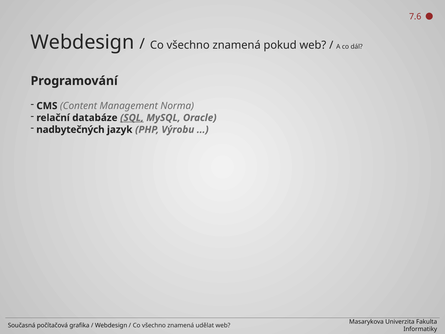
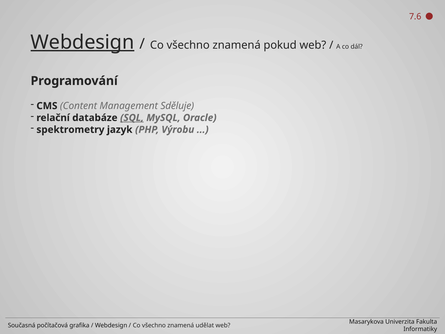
Webdesign at (82, 42) underline: none -> present
Norma: Norma -> Sděluje
nadbytečných: nadbytečných -> spektrometry
